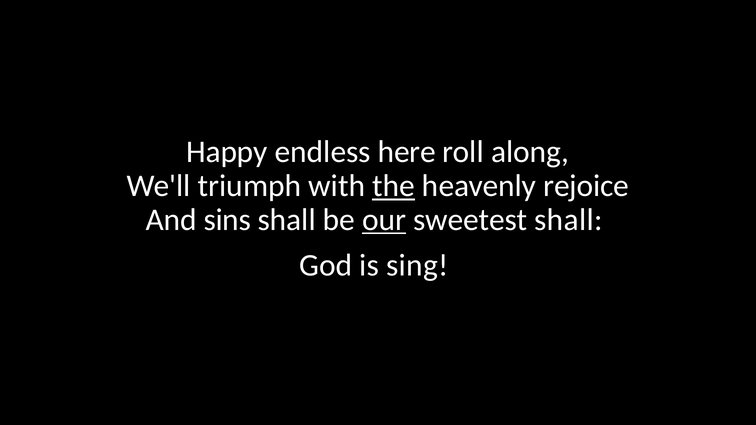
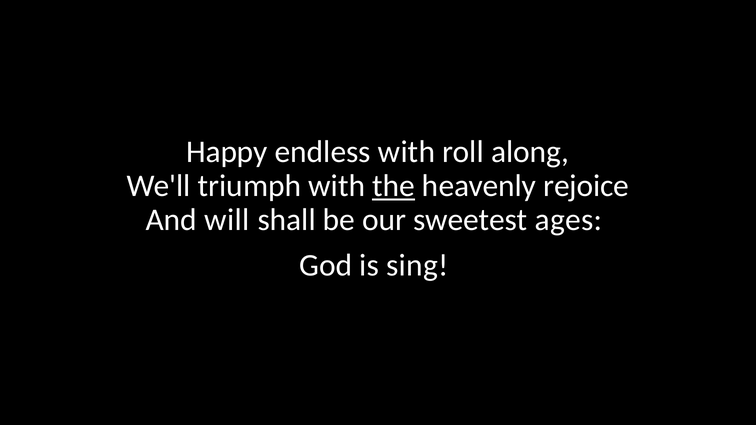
endless here: here -> with
sins: sins -> will
our underline: present -> none
sweetest shall: shall -> ages
